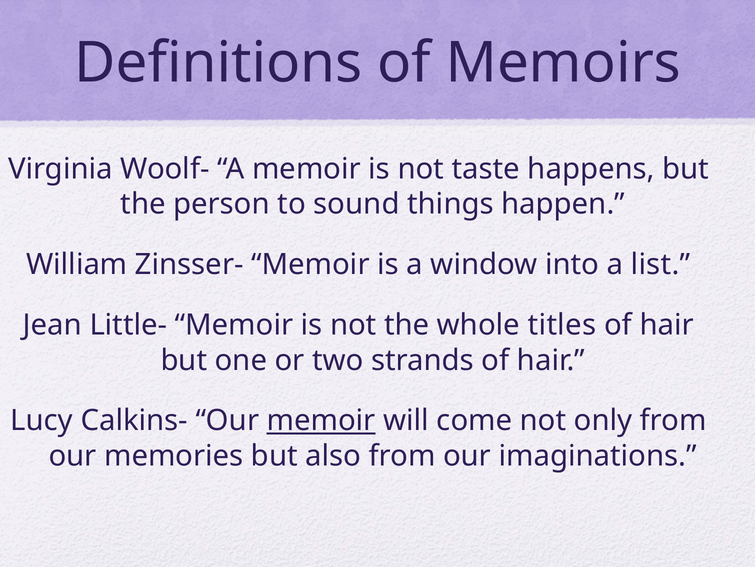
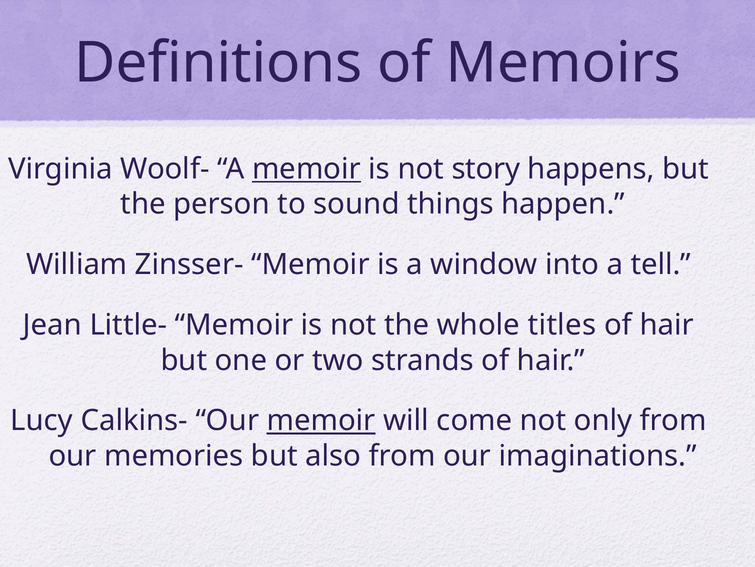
memoir at (306, 169) underline: none -> present
taste: taste -> story
list: list -> tell
